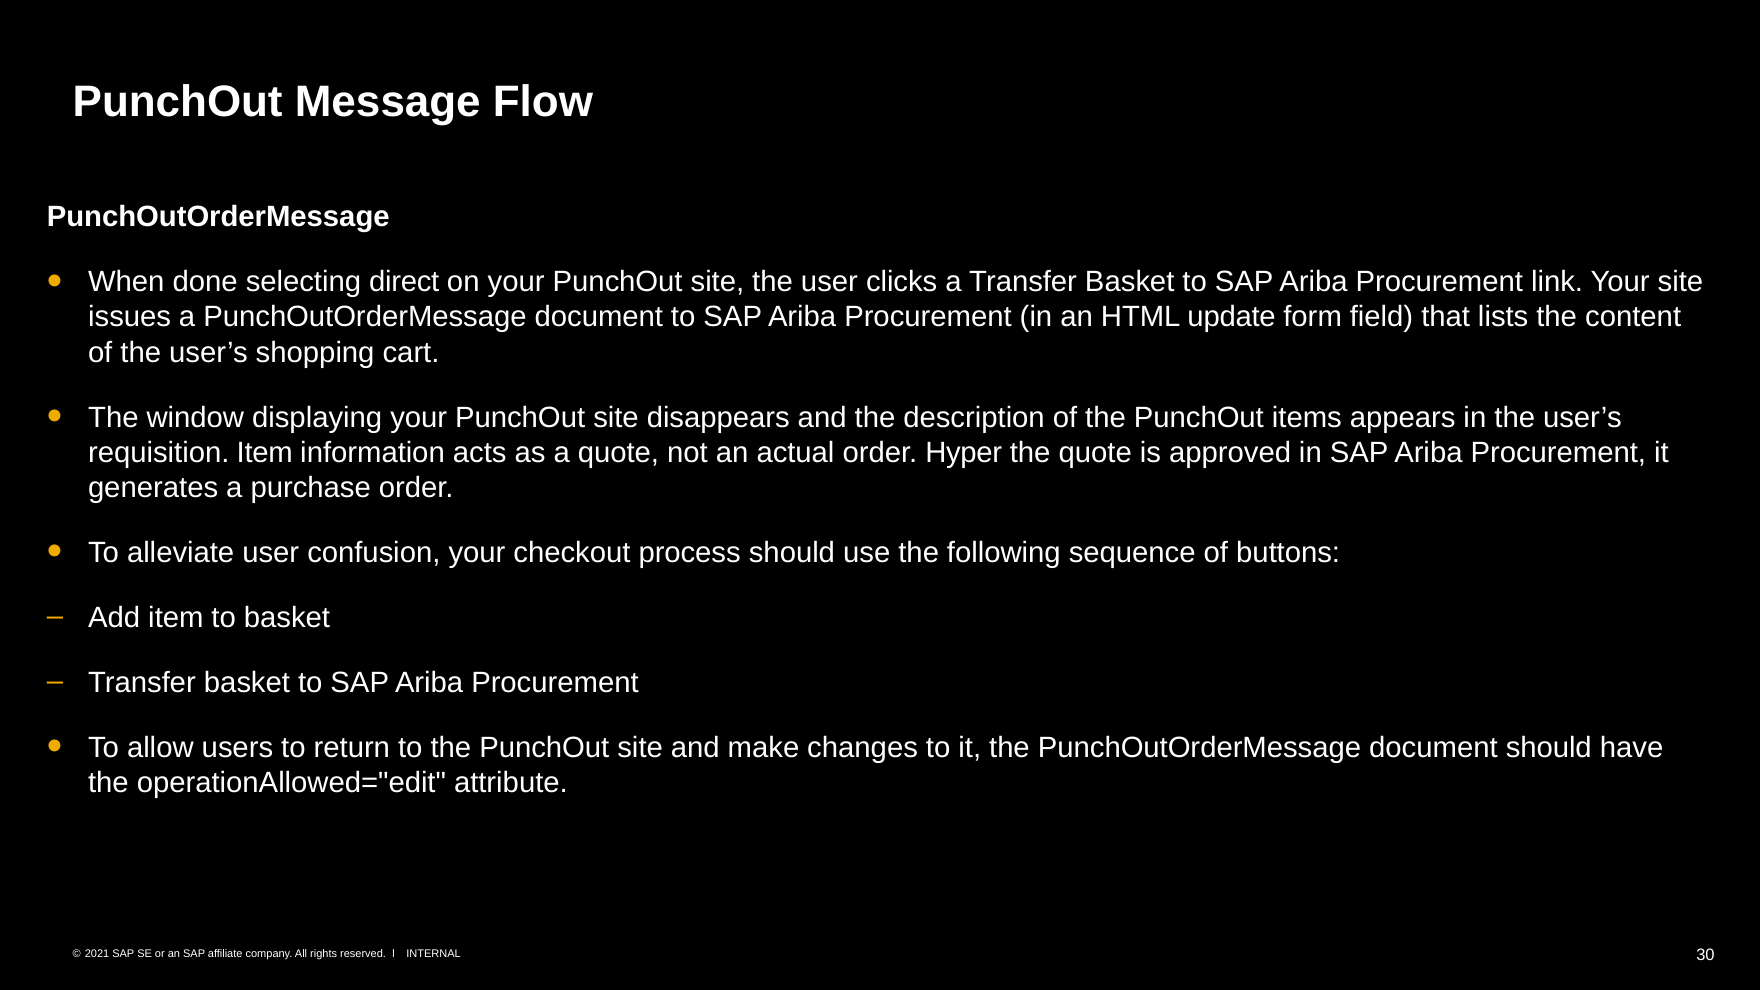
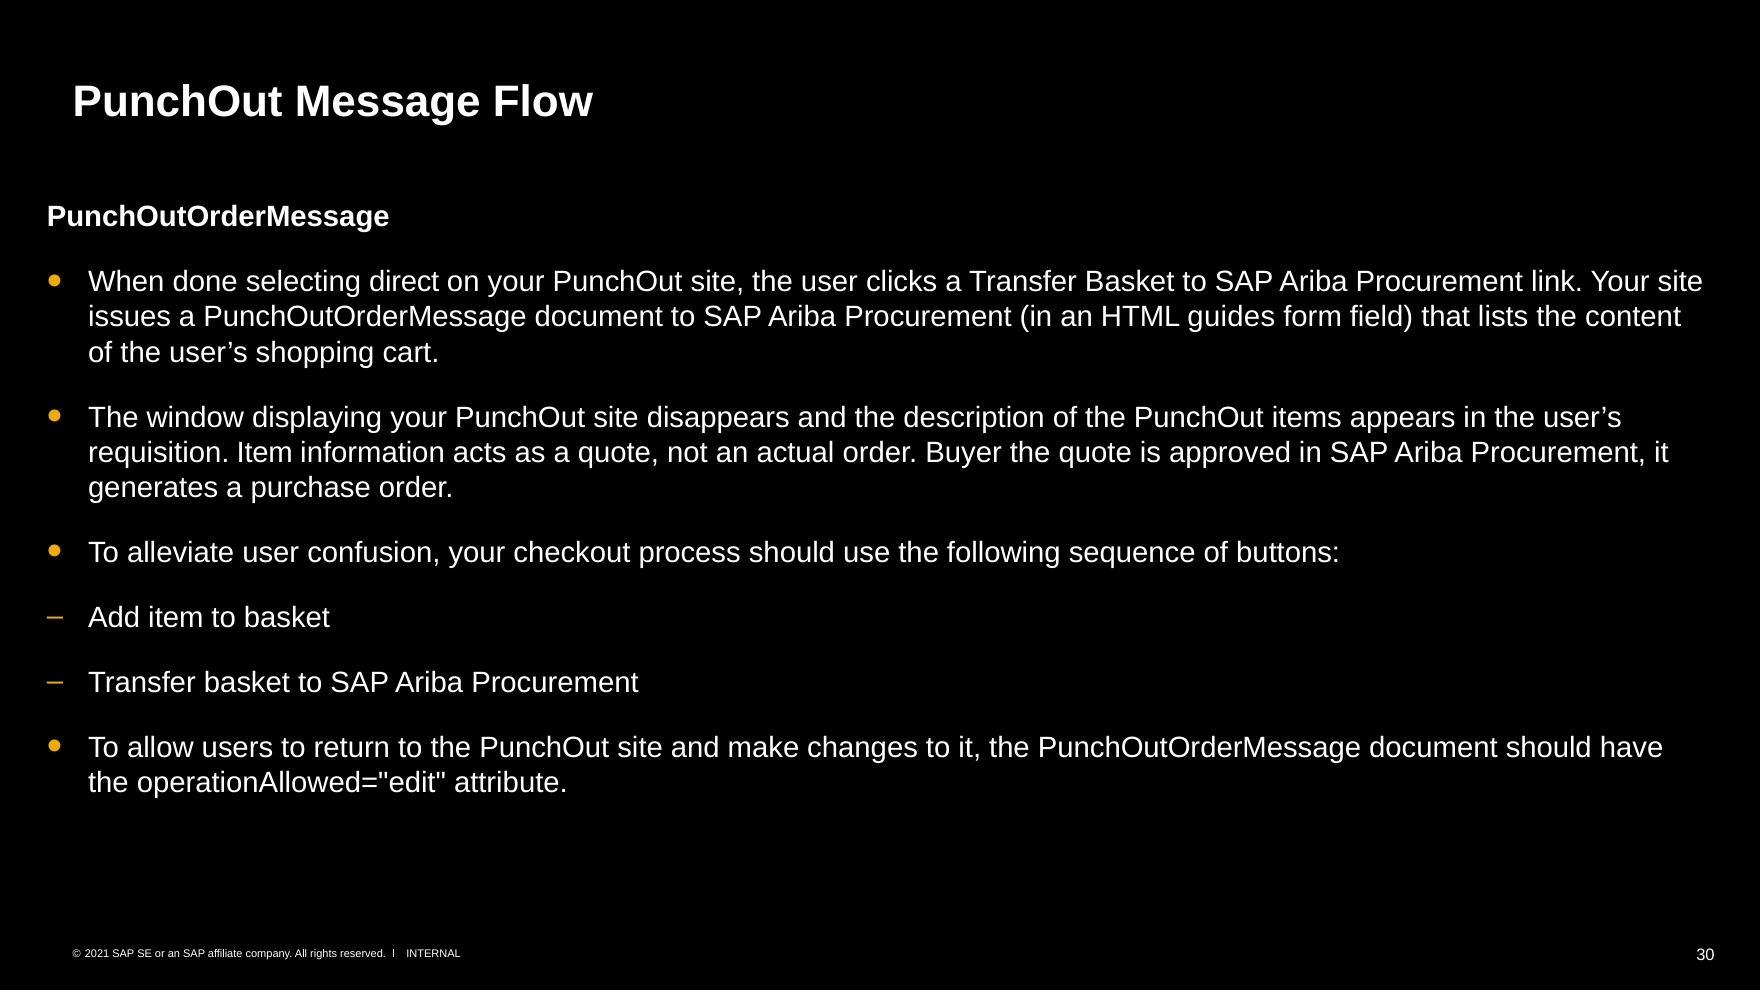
update: update -> guides
Hyper: Hyper -> Buyer
